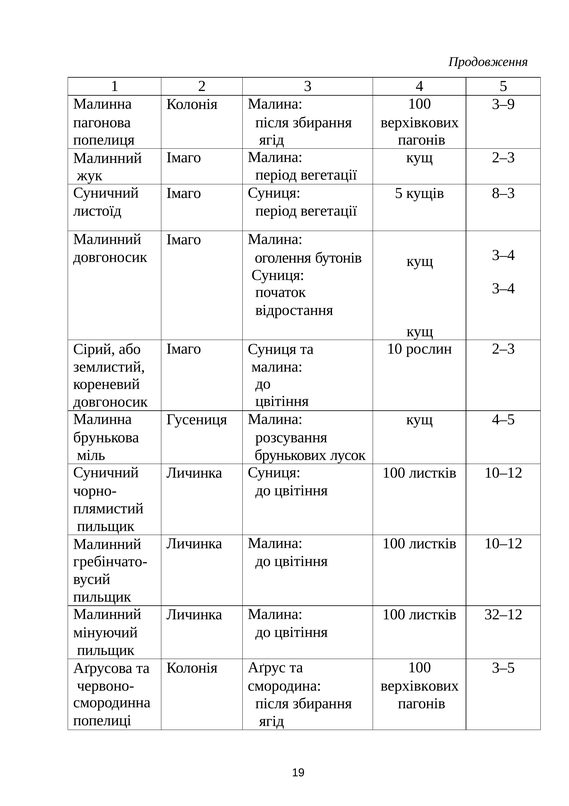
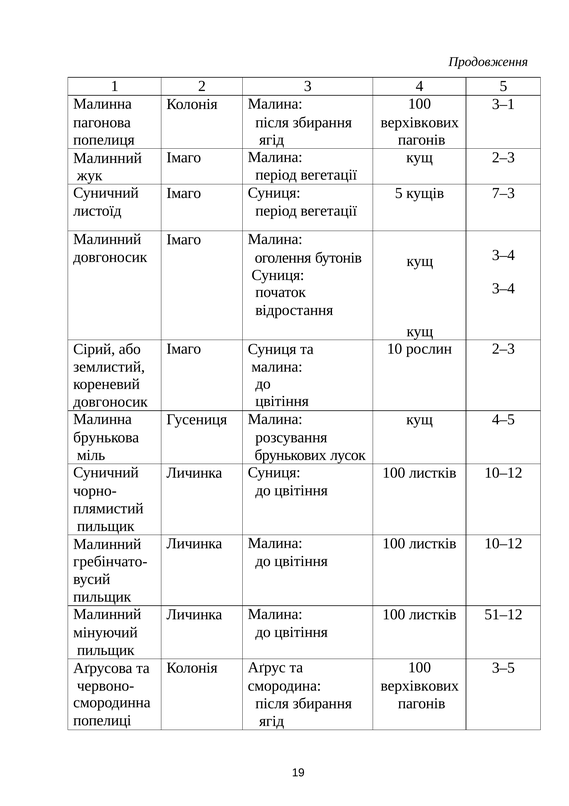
3–9: 3–9 -> 3–1
8–3: 8–3 -> 7–3
32–12: 32–12 -> 51–12
